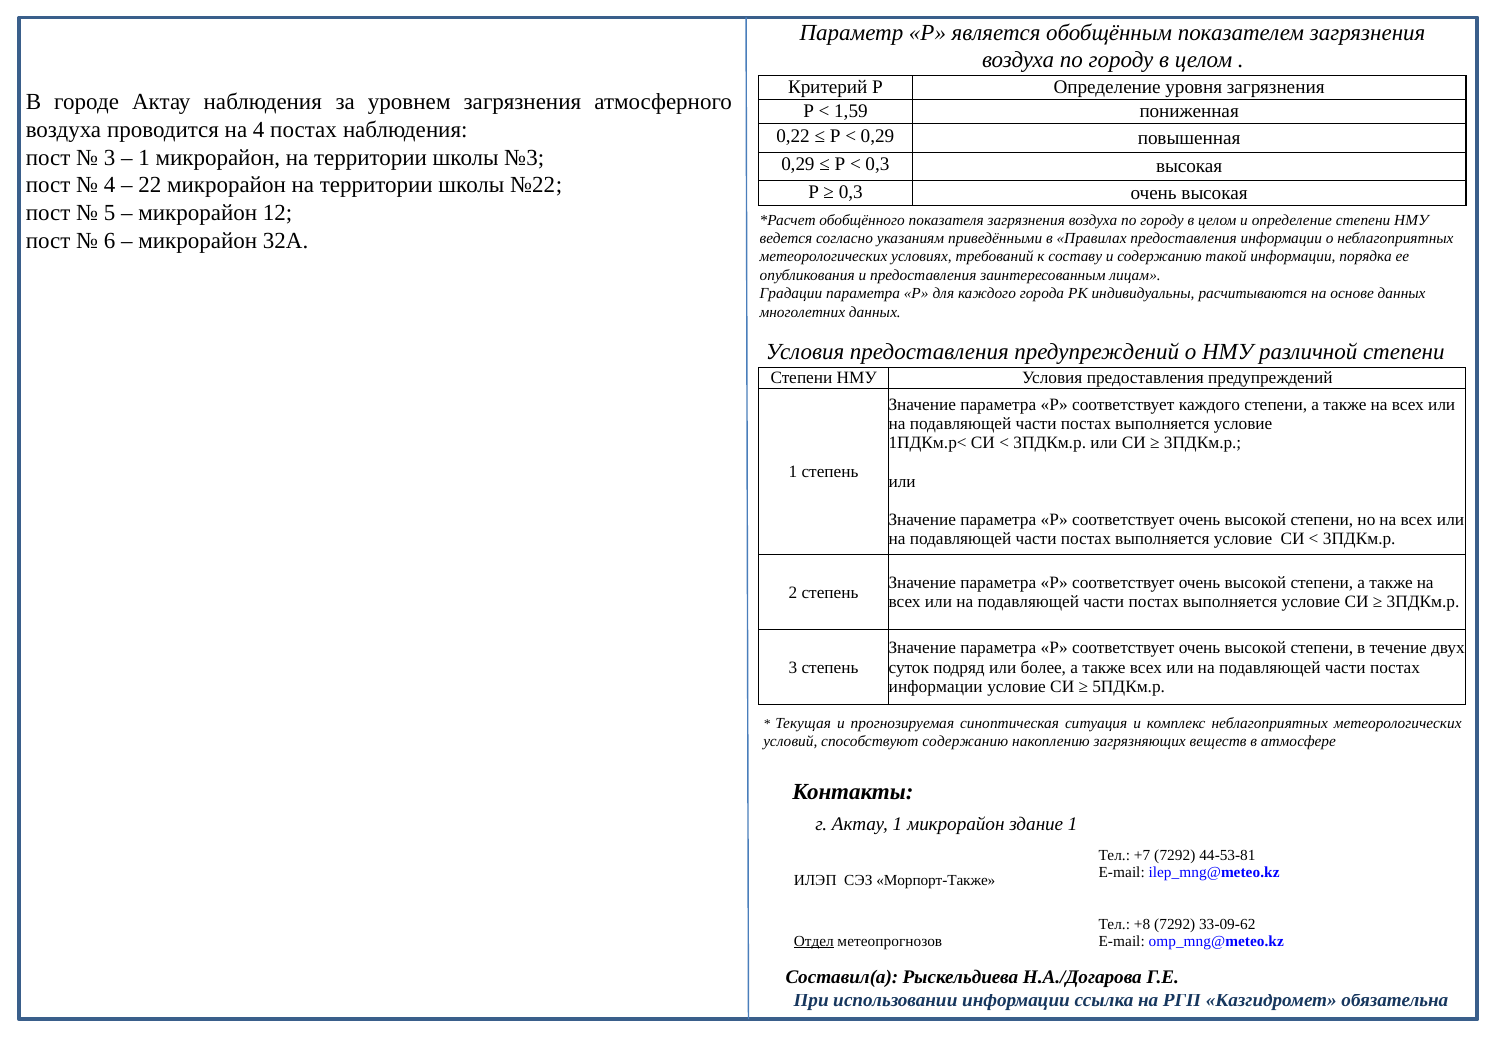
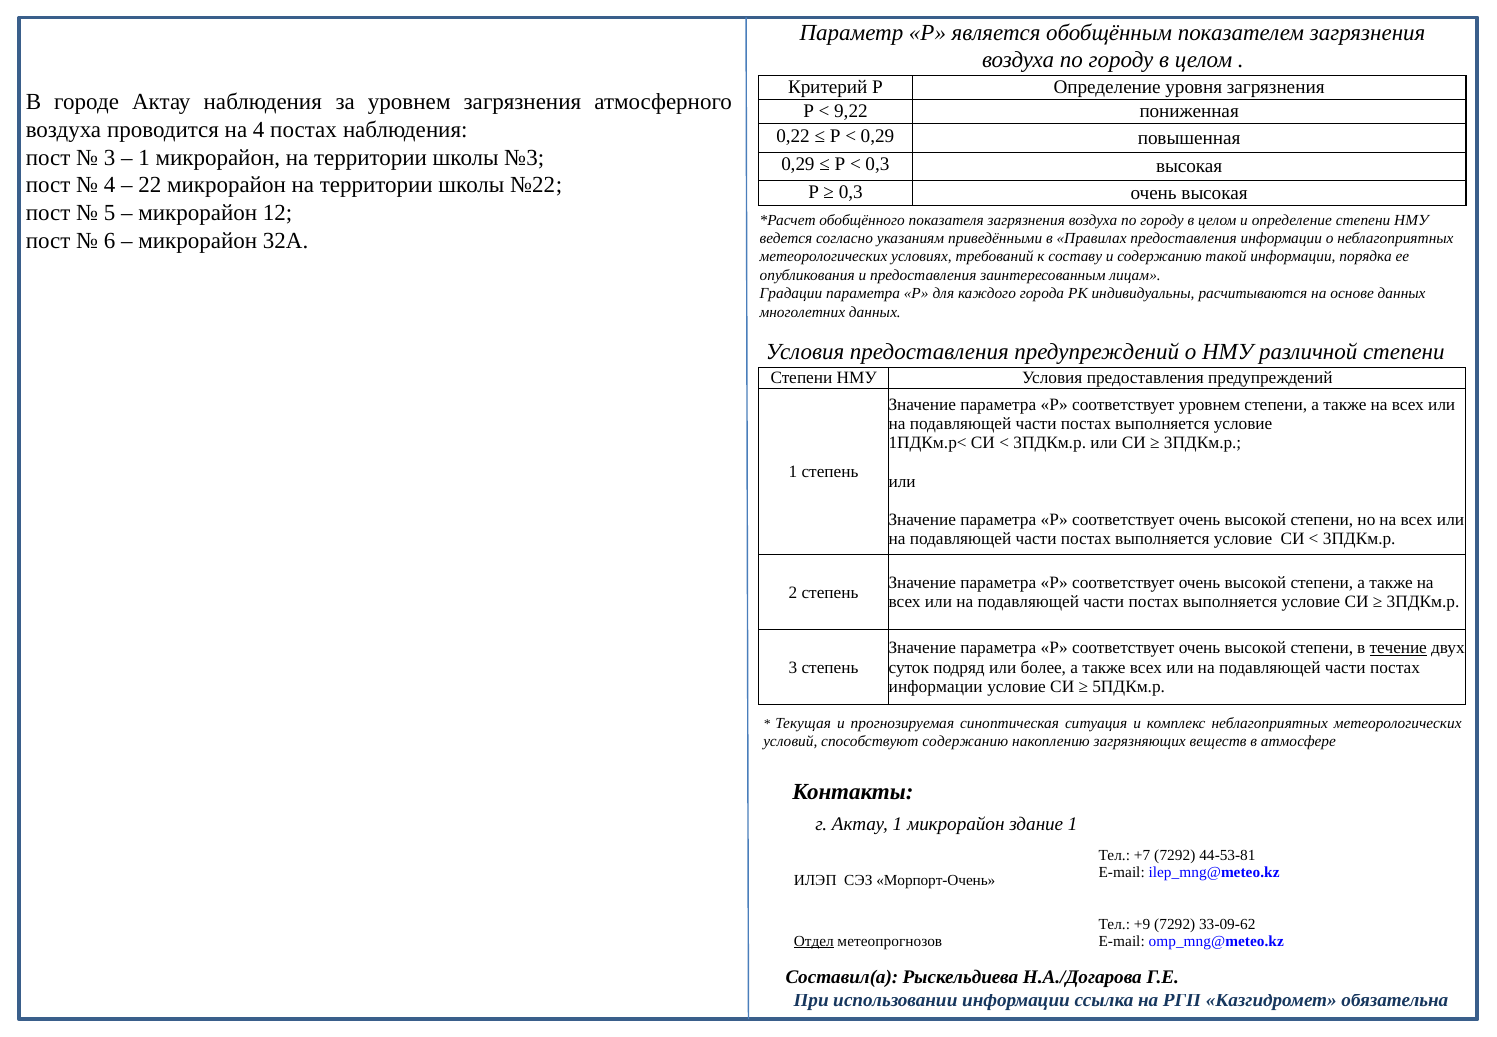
1,59: 1,59 -> 9,22
соответствует каждого: каждого -> уровнем
течение underline: none -> present
Морпорт-Также: Морпорт-Также -> Морпорт-Очень
+8: +8 -> +9
